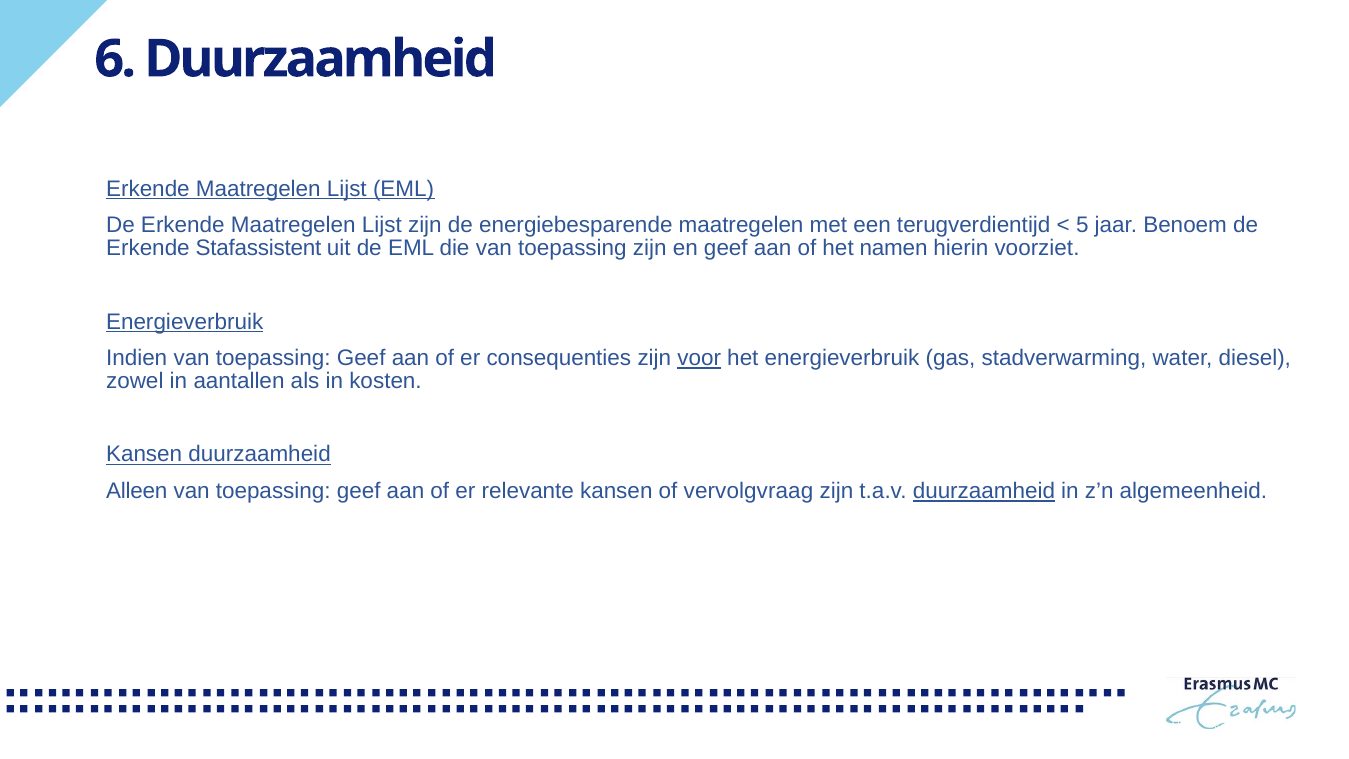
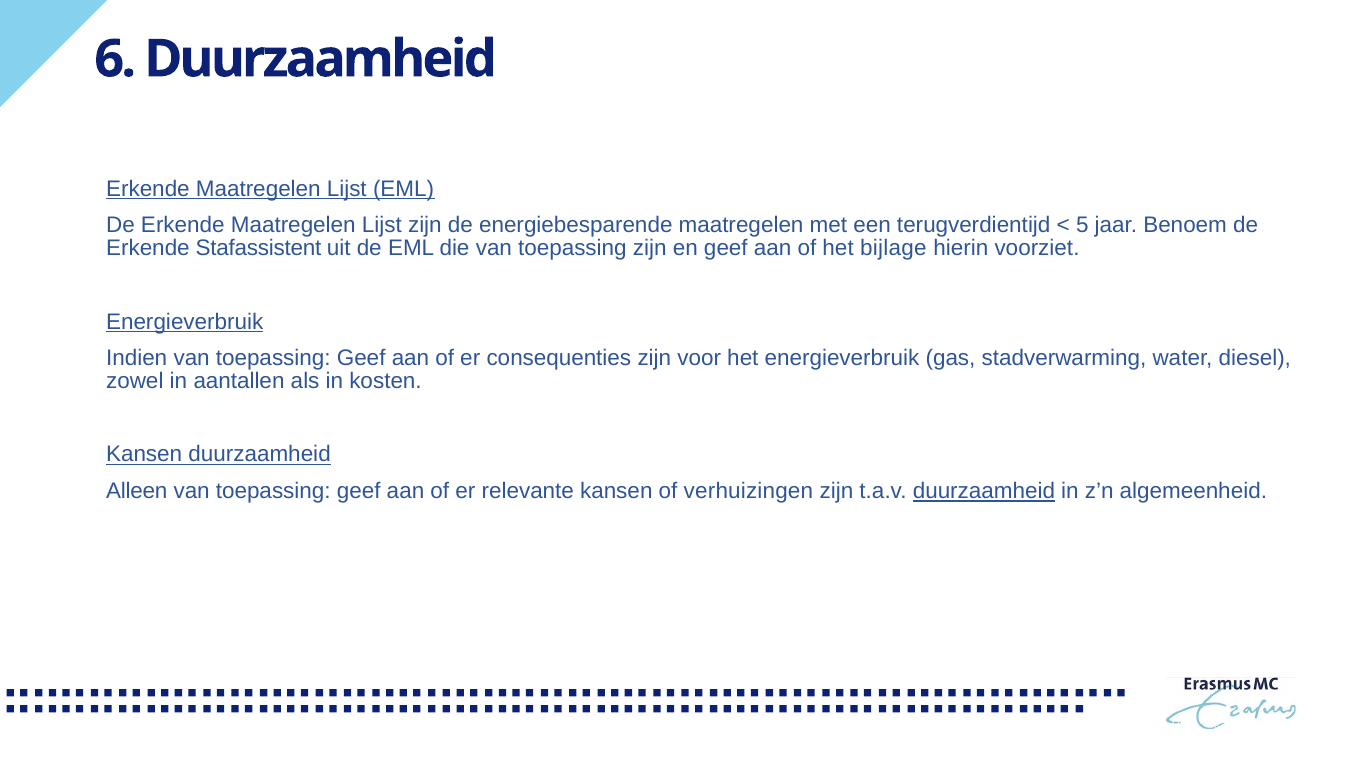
namen: namen -> bijlage
voor underline: present -> none
vervolgvraag: vervolgvraag -> verhuizingen
